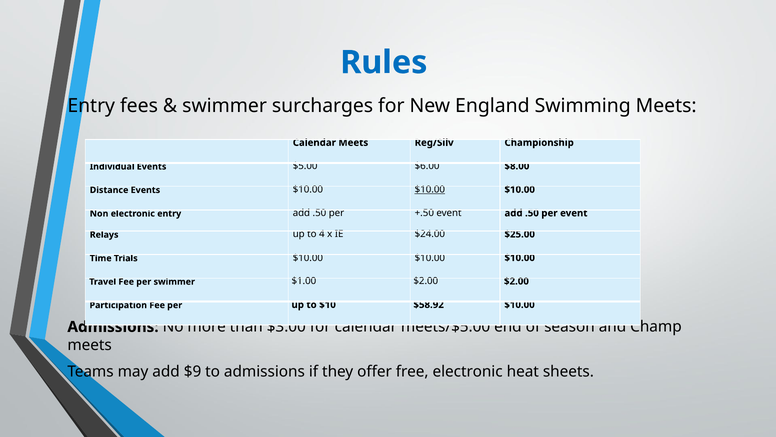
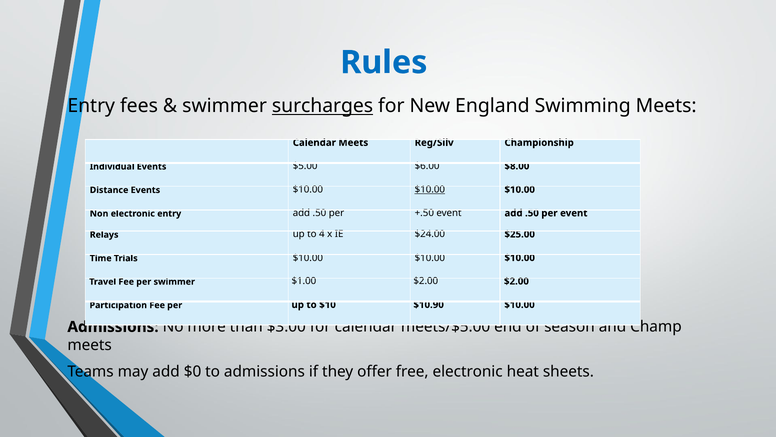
surcharges underline: none -> present
$58.92: $58.92 -> $10.90
$9: $9 -> $0
